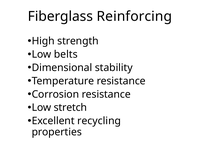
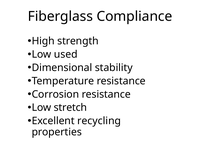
Reinforcing: Reinforcing -> Compliance
belts: belts -> used
